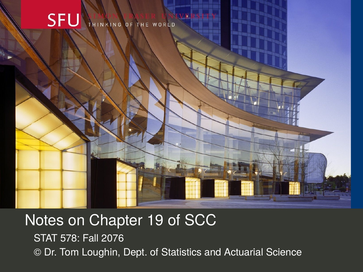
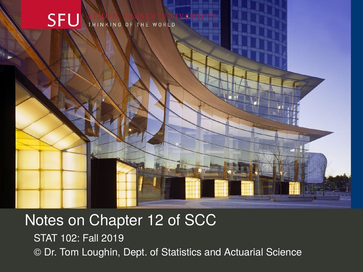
19: 19 -> 12
578: 578 -> 102
2076: 2076 -> 2019
